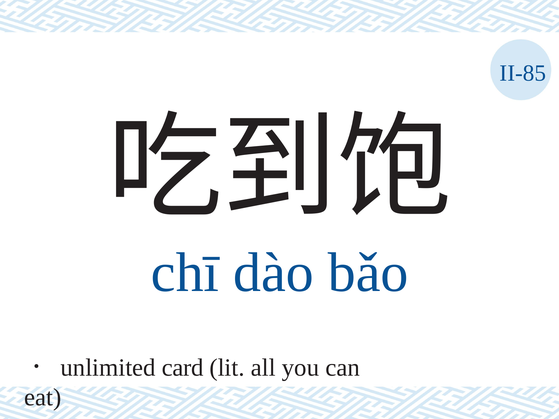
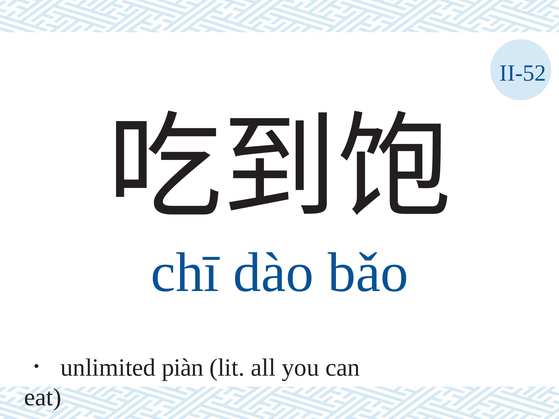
II-85: II-85 -> II-52
card: card -> piàn
